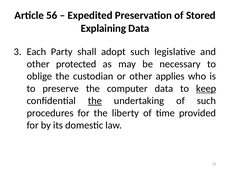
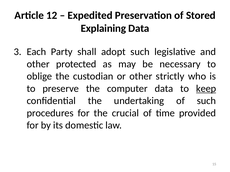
56: 56 -> 12
applies: applies -> strictly
the at (95, 101) underline: present -> none
liberty: liberty -> crucial
